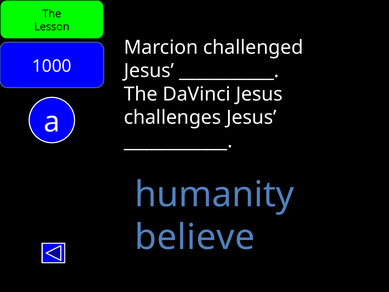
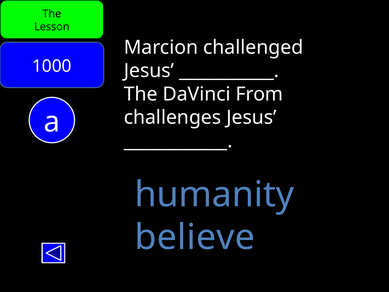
DaVinci Jesus: Jesus -> From
